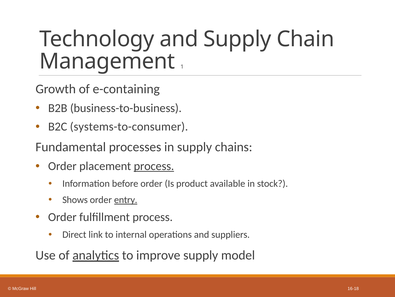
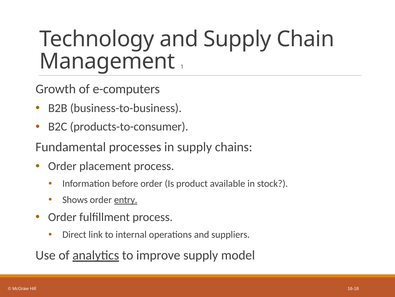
e-containing: e-containing -> e-computers
systems-to-consumer: systems-to-consumer -> products-to-consumer
process at (154, 166) underline: present -> none
